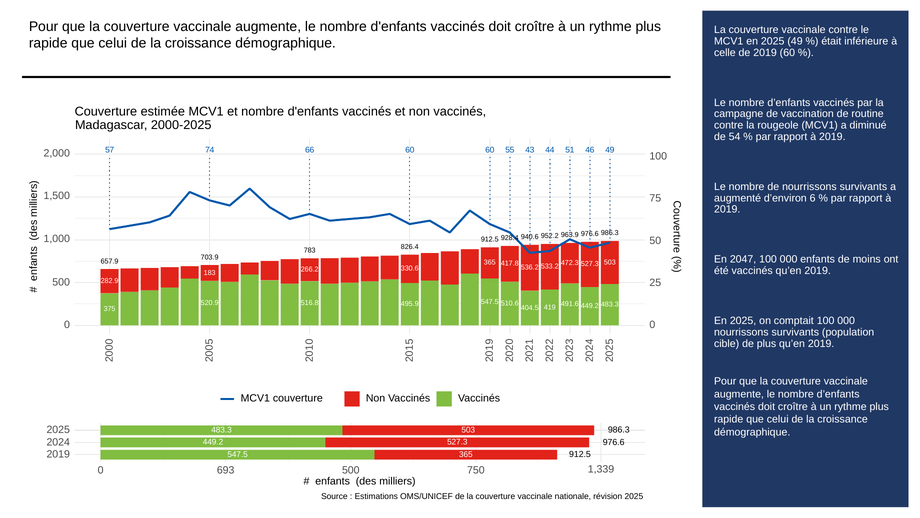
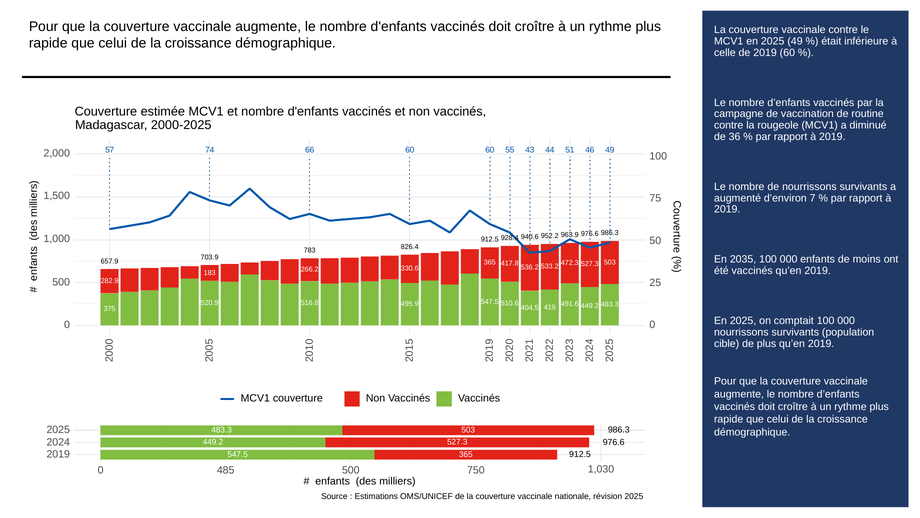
54: 54 -> 36
6: 6 -> 7
2047: 2047 -> 2035
693: 693 -> 485
1,339: 1,339 -> 1,030
